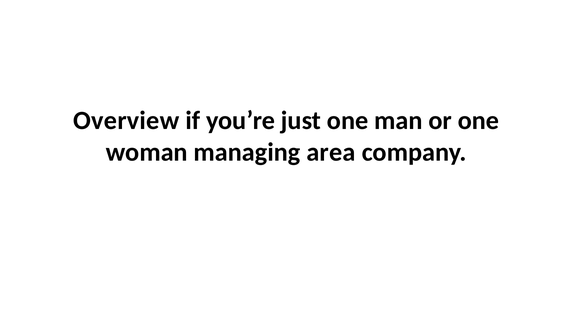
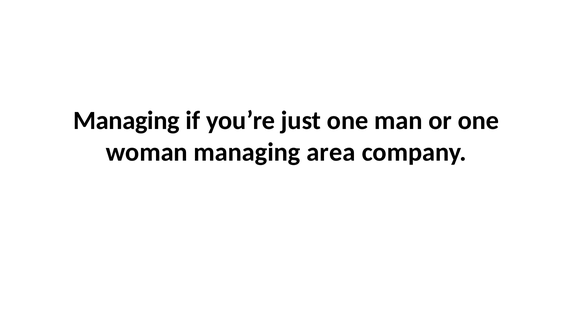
Overview at (126, 121): Overview -> Managing
